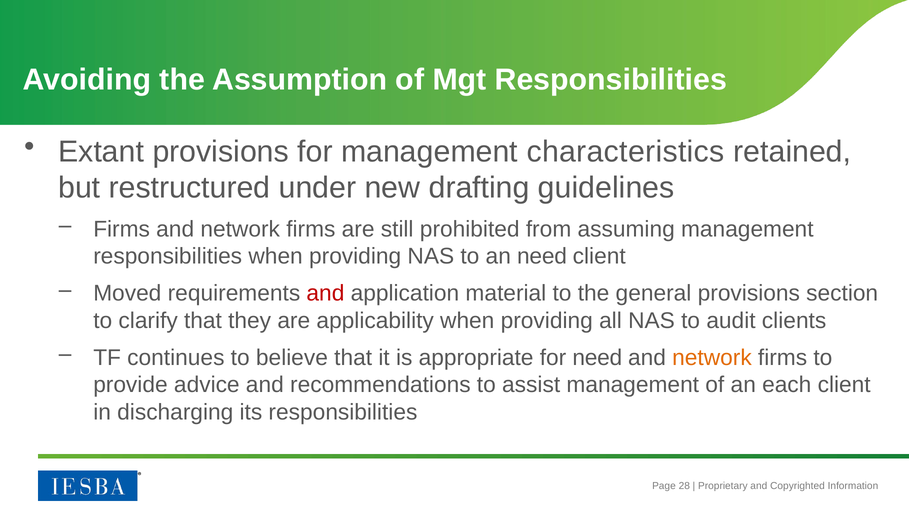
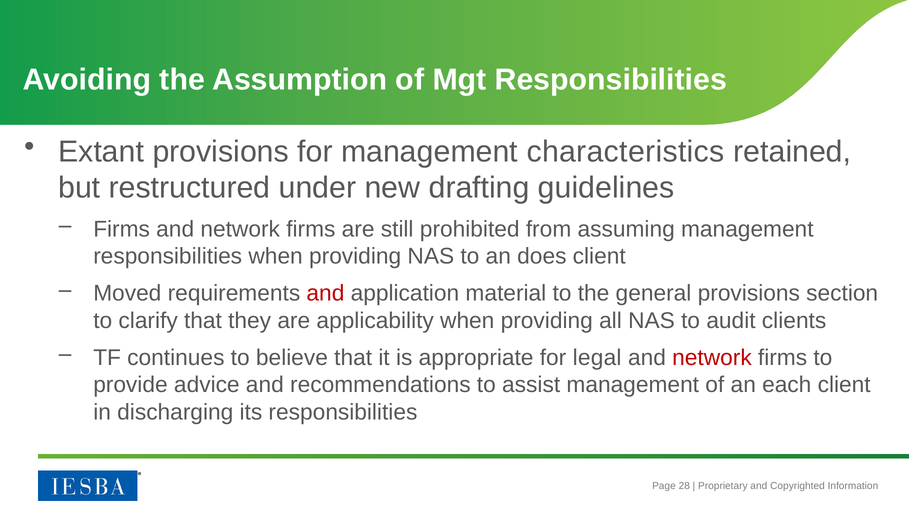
an need: need -> does
for need: need -> legal
network at (712, 358) colour: orange -> red
